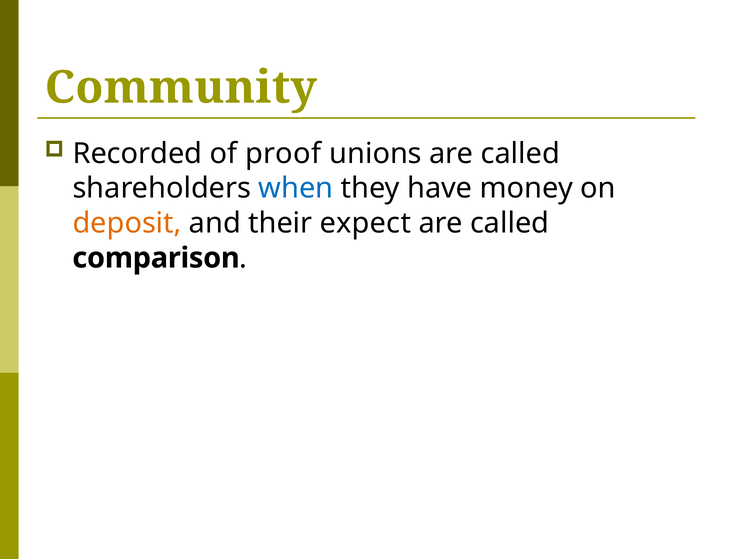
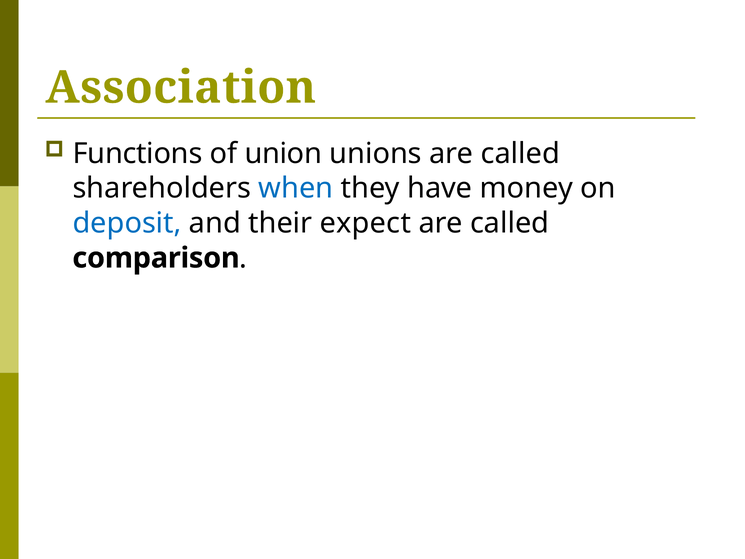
Community: Community -> Association
Recorded: Recorded -> Functions
proof: proof -> union
deposit colour: orange -> blue
